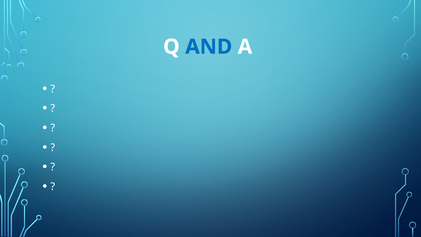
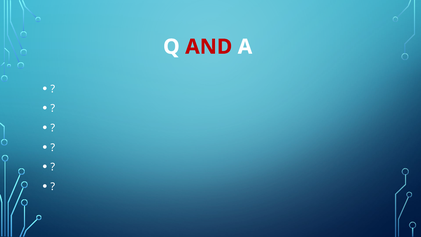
AND colour: blue -> red
